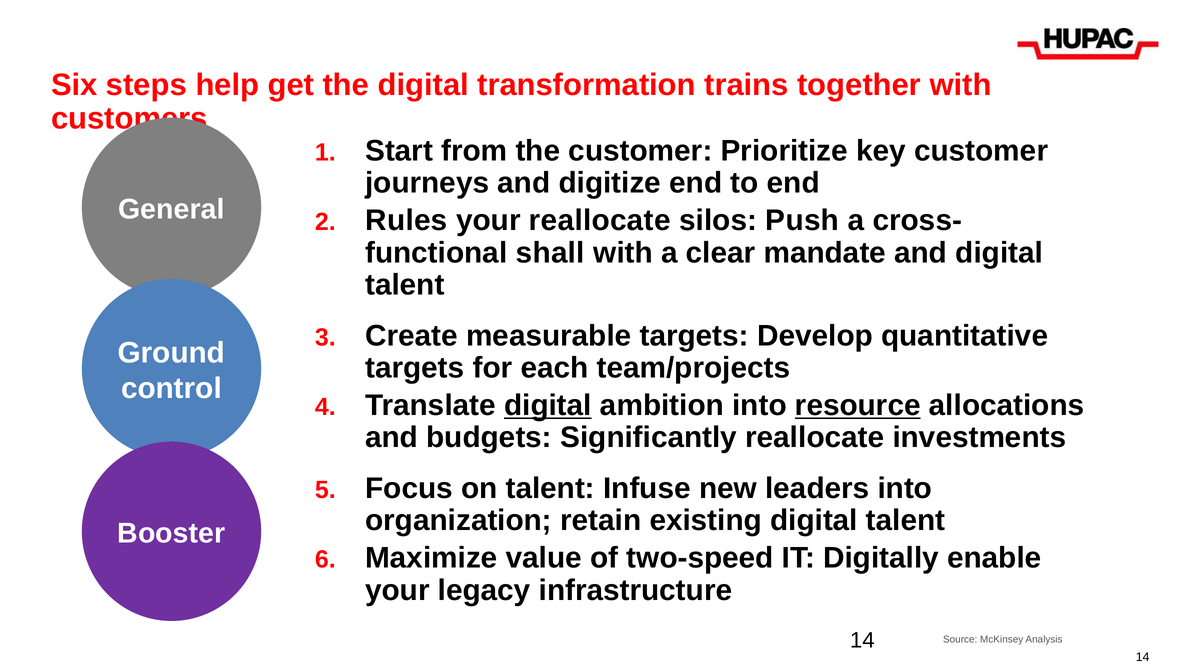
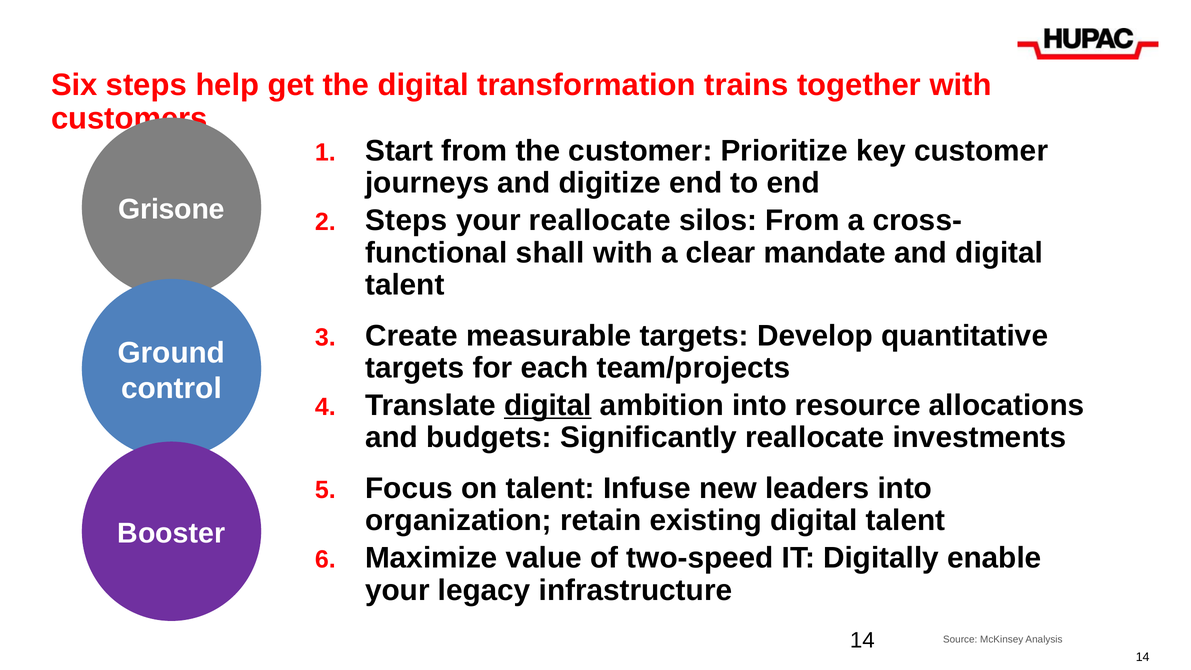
General: General -> Grisone
Rules at (406, 221): Rules -> Steps
silos Push: Push -> From
resource underline: present -> none
